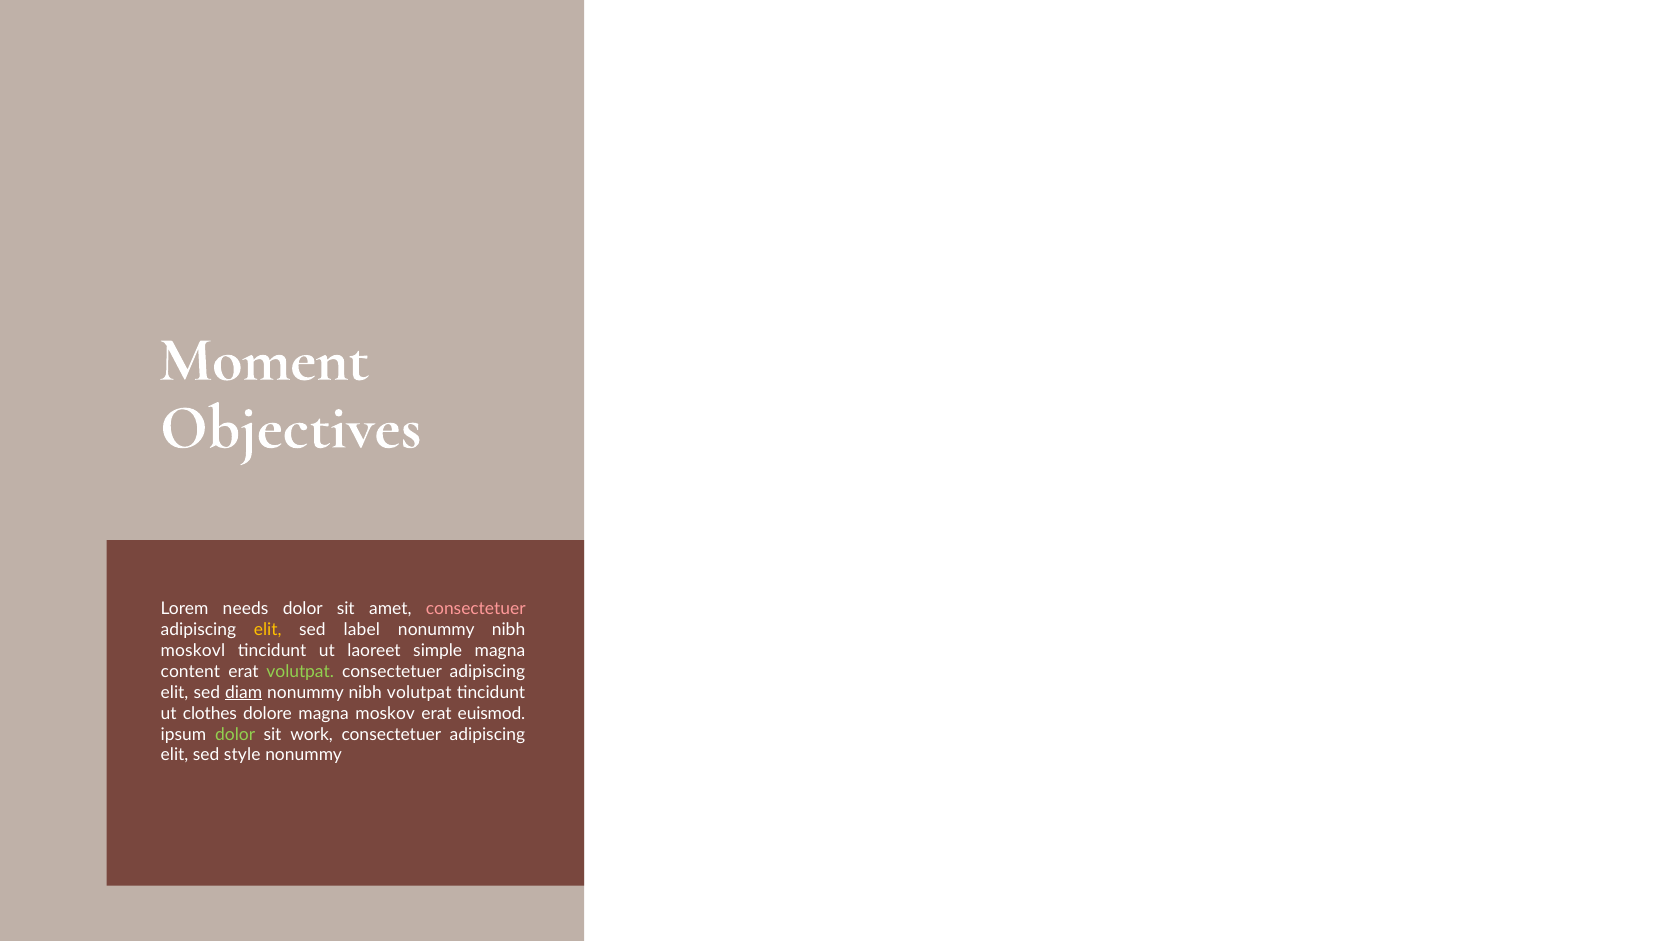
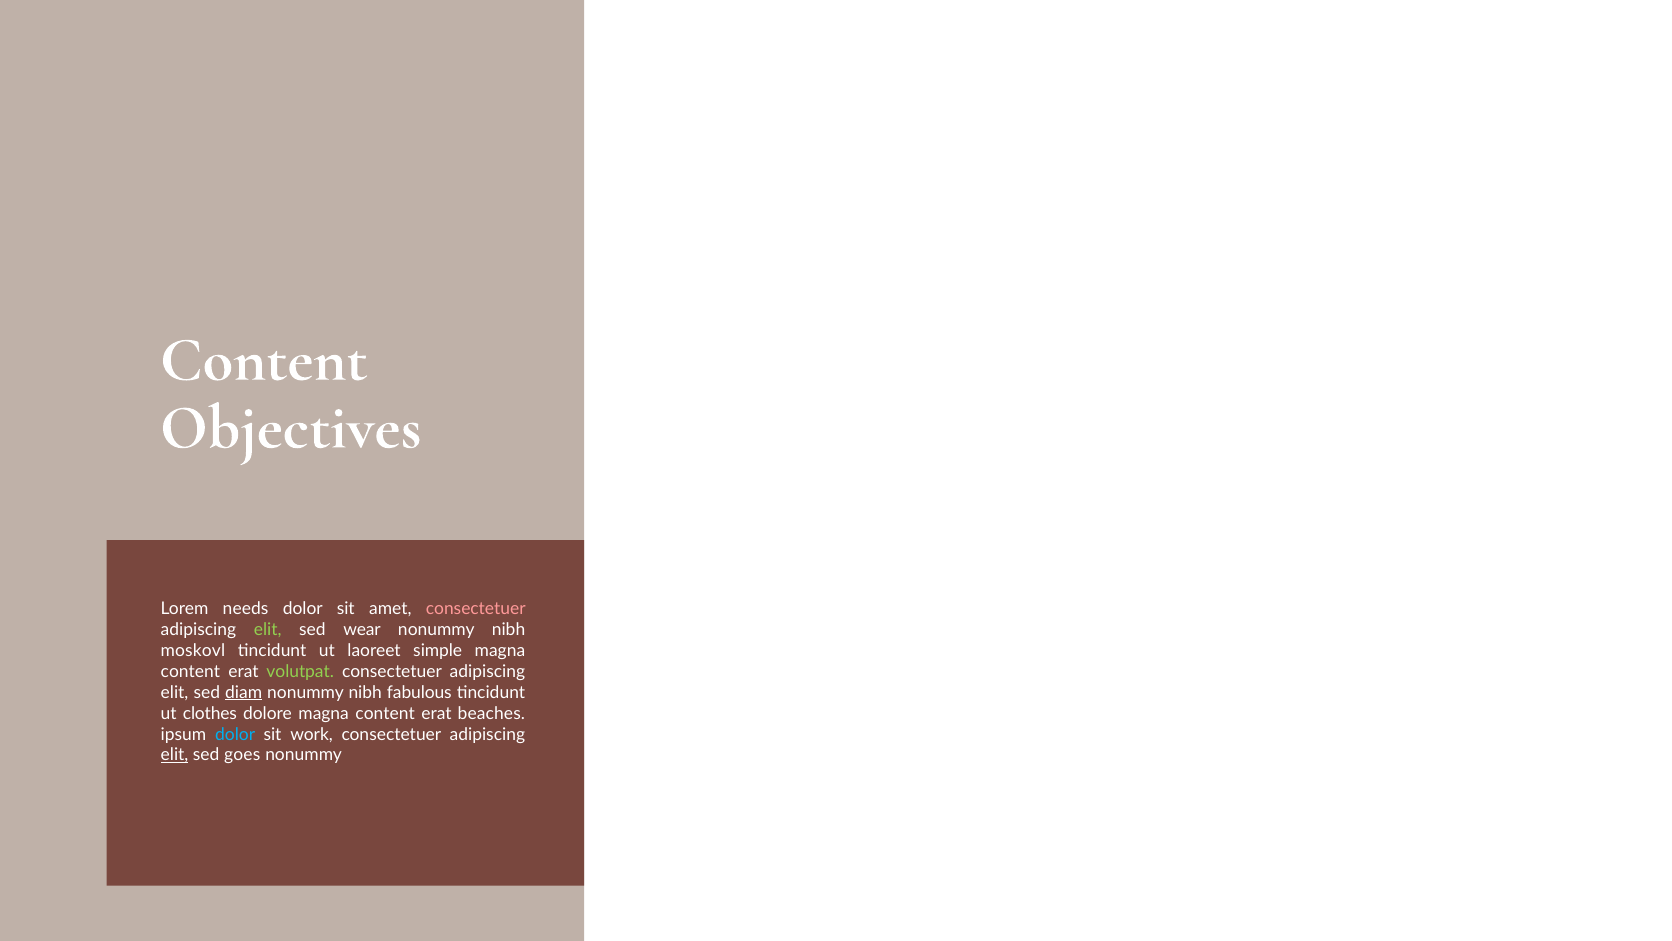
Moment at (264, 359): Moment -> Content
elit at (268, 629) colour: yellow -> light green
label: label -> wear
nibh volutpat: volutpat -> fabulous
dolore magna moskov: moskov -> content
euismod: euismod -> beaches
dolor at (235, 734) colour: light green -> light blue
elit at (175, 755) underline: none -> present
sed style: style -> goes
